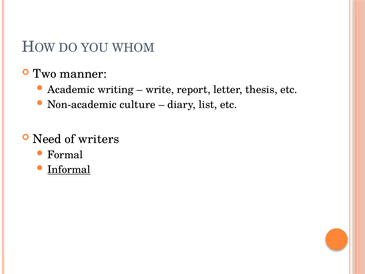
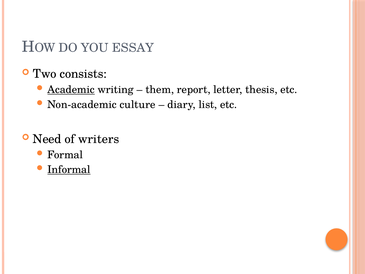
WHOM: WHOM -> ESSAY
manner: manner -> consists
Academic underline: none -> present
write: write -> them
